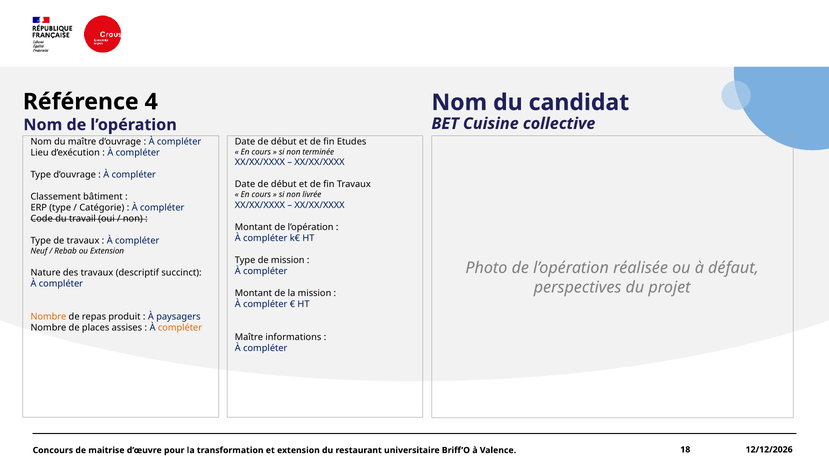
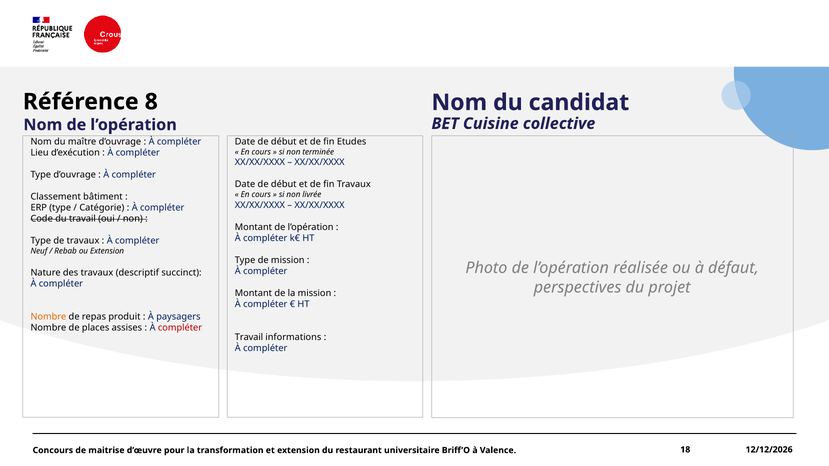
4: 4 -> 8
compléter at (180, 328) colour: orange -> red
Maître at (249, 338): Maître -> Travail
